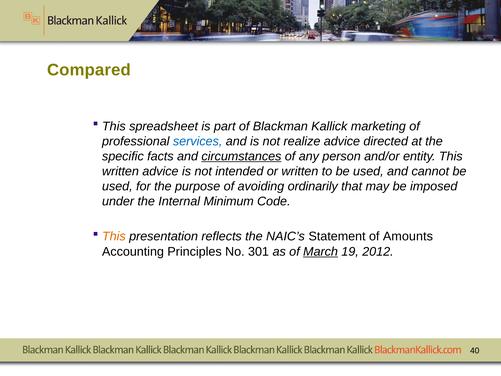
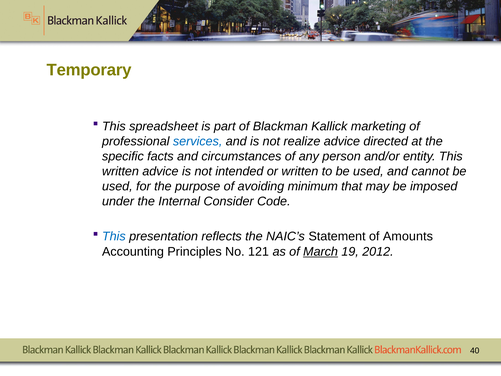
Compared: Compared -> Temporary
circumstances underline: present -> none
ordinarily: ordinarily -> minimum
Minimum: Minimum -> Consider
This at (114, 236) colour: orange -> blue
301: 301 -> 121
